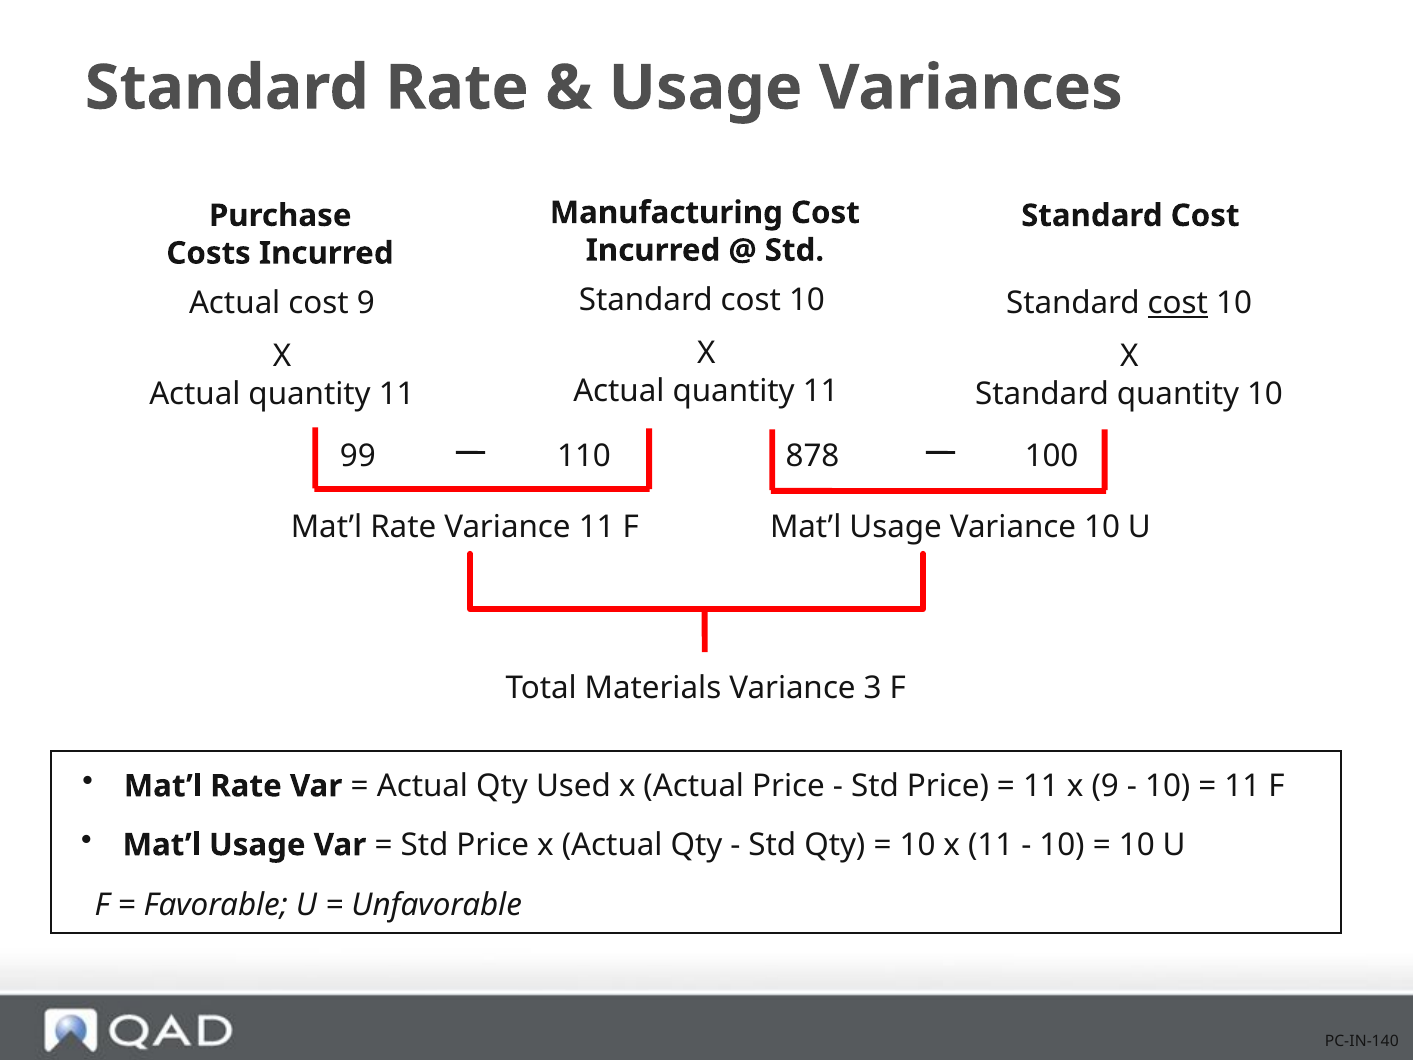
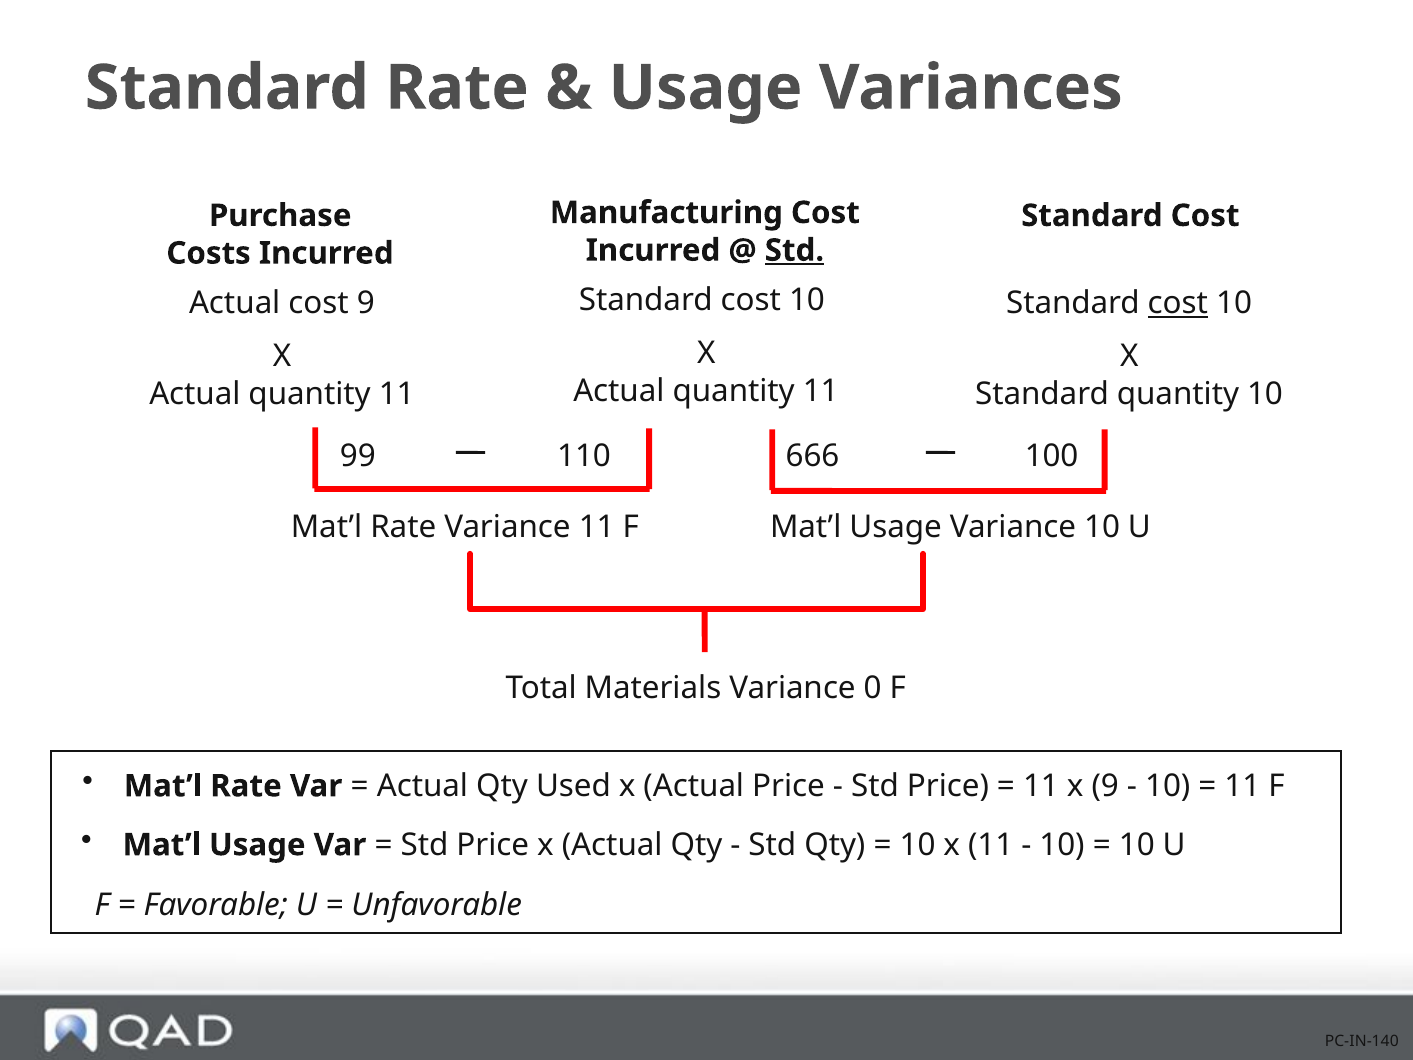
Std at (794, 250) underline: none -> present
878: 878 -> 666
3: 3 -> 0
